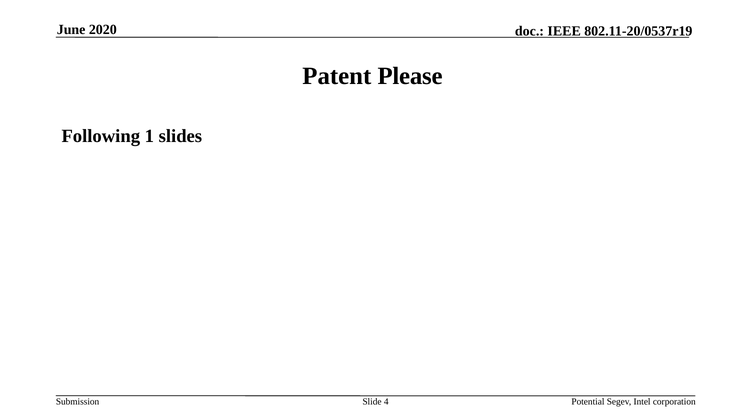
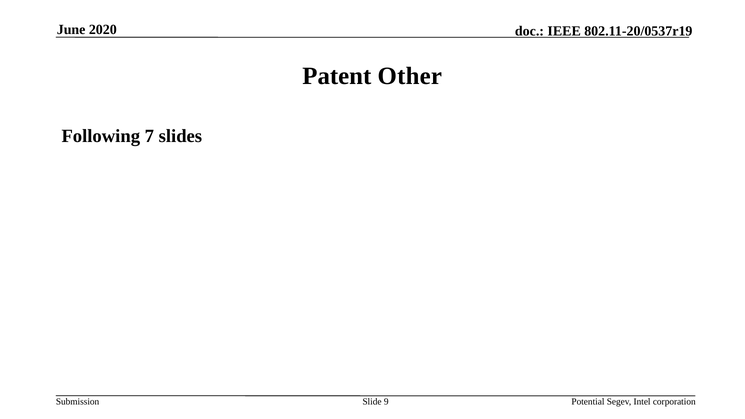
Please: Please -> Other
1: 1 -> 7
4: 4 -> 9
